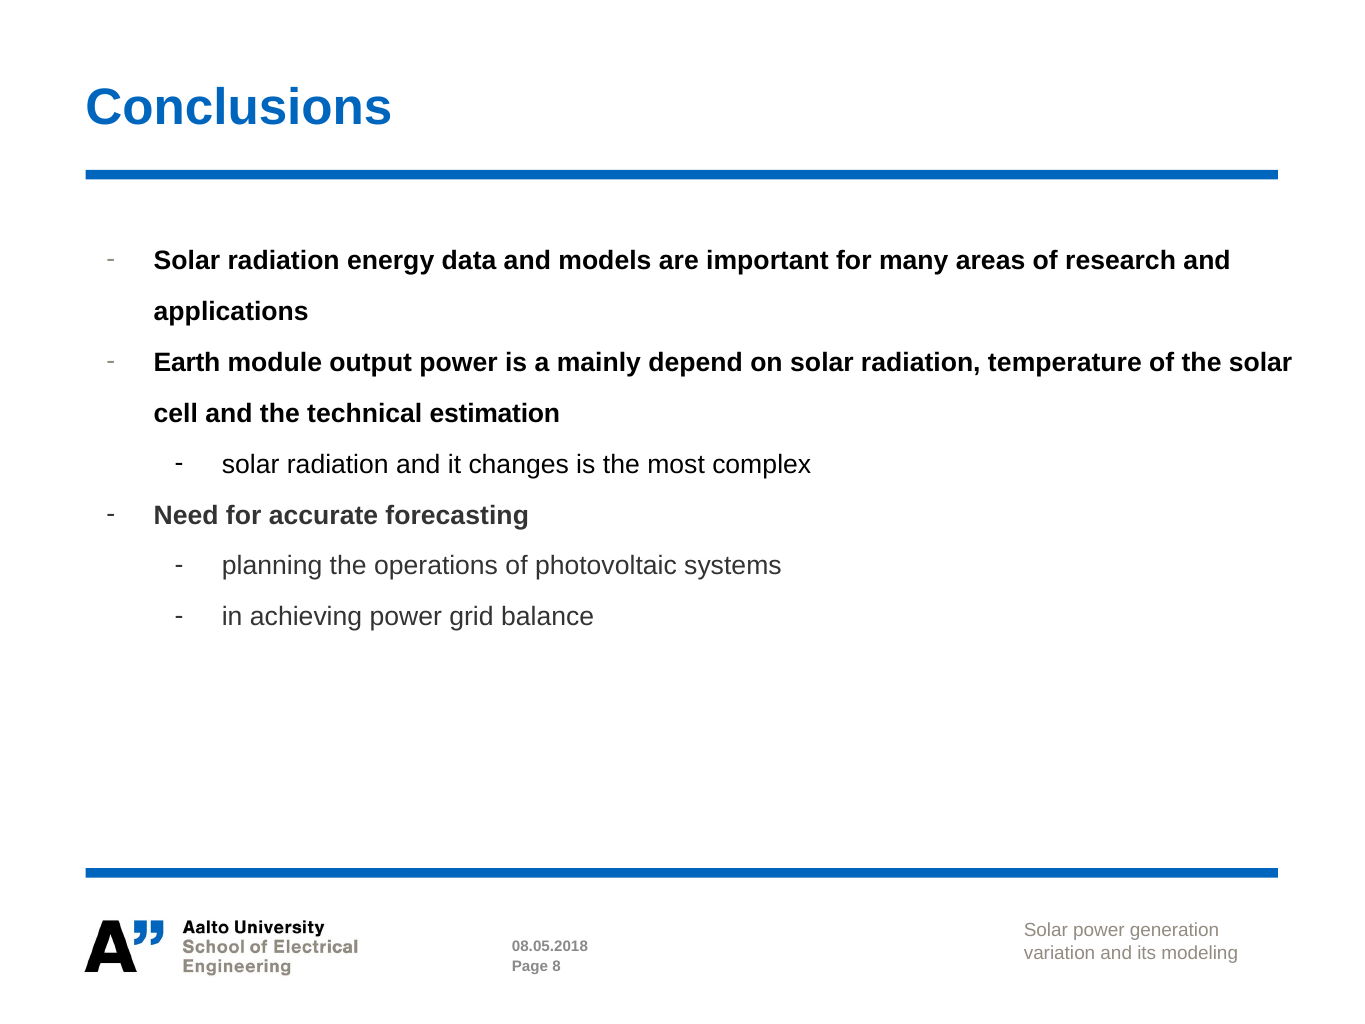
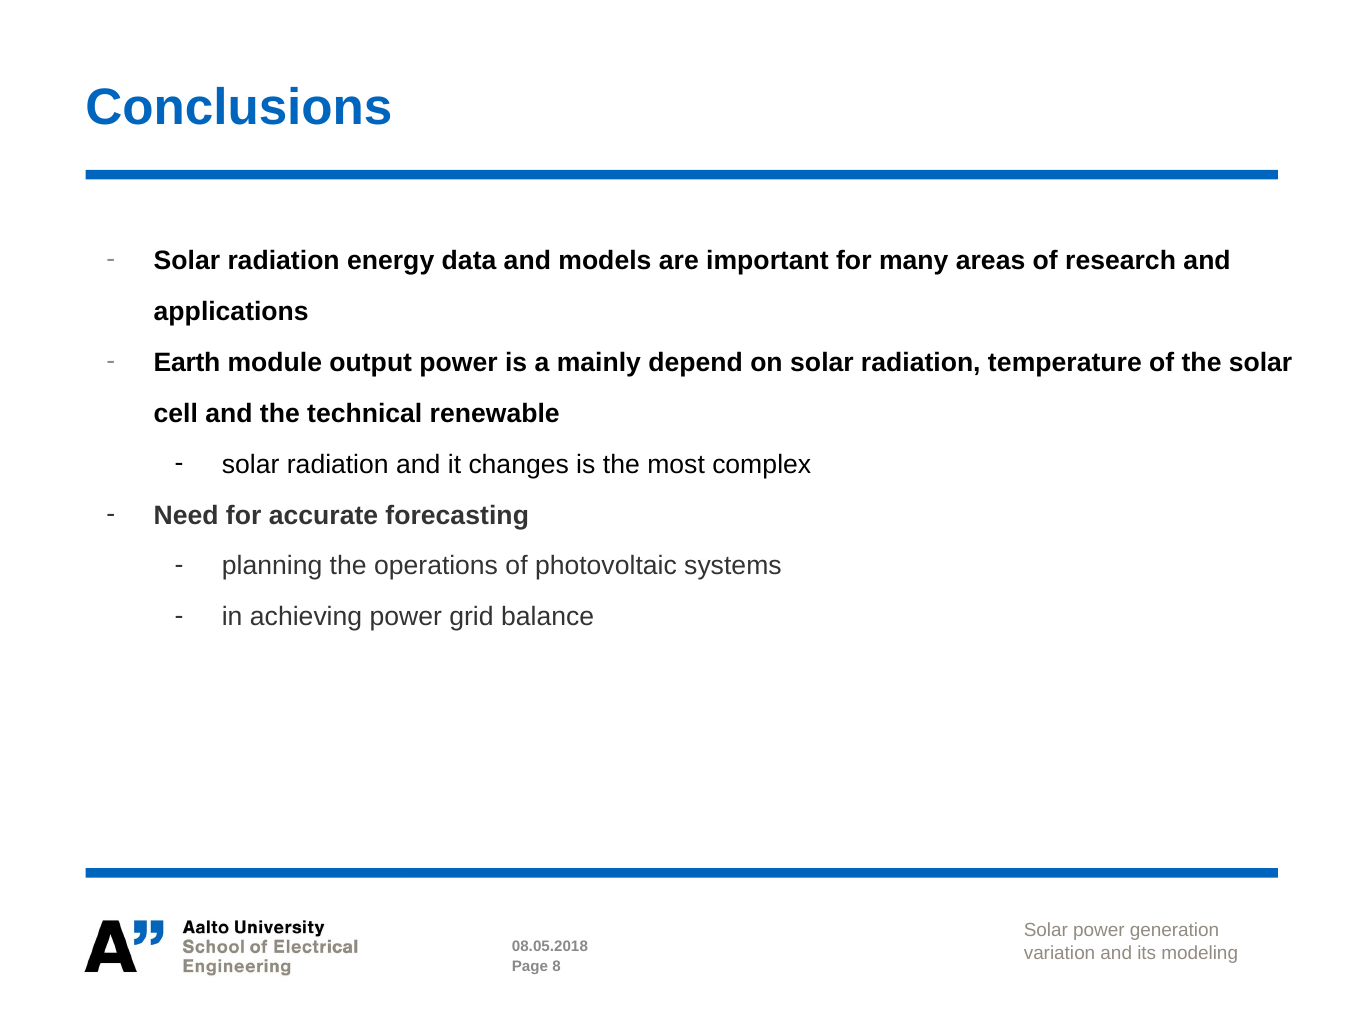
estimation: estimation -> renewable
